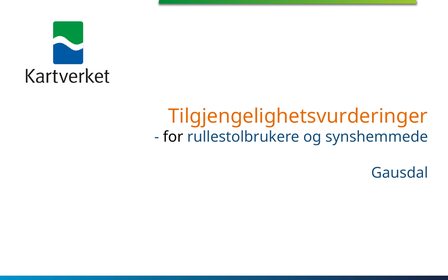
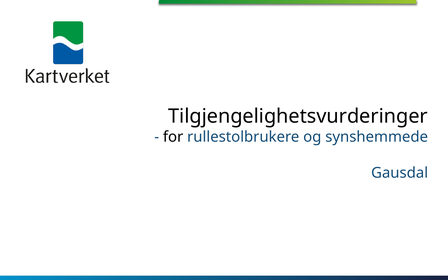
Tilgjengelighetsvurderinger colour: orange -> black
